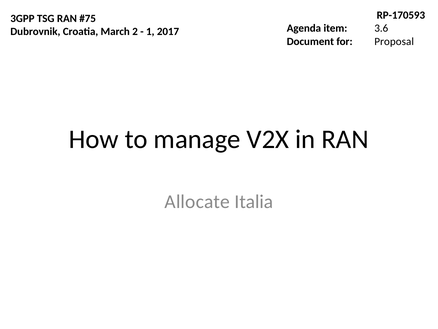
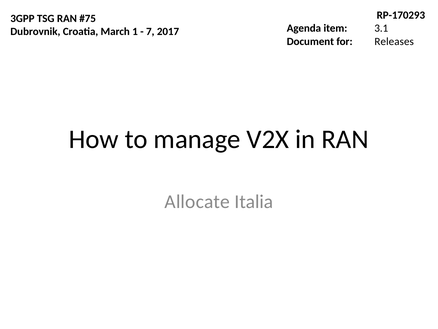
RP-170593: RP-170593 -> RP-170293
3.6: 3.6 -> 3.1
2: 2 -> 1
1: 1 -> 7
Proposal: Proposal -> Releases
